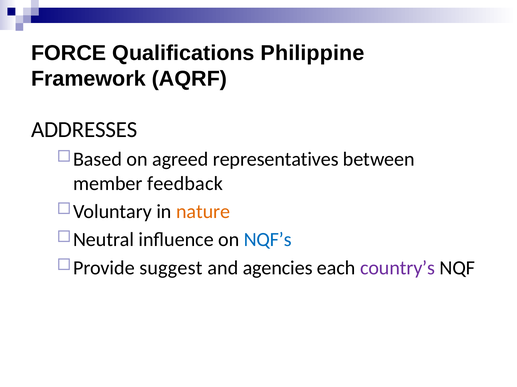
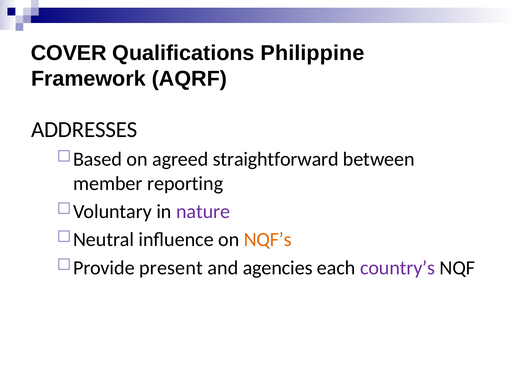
FORCE: FORCE -> COVER
representatives: representatives -> straightforward
feedback: feedback -> reporting
nature colour: orange -> purple
NQF’s colour: blue -> orange
suggest: suggest -> present
